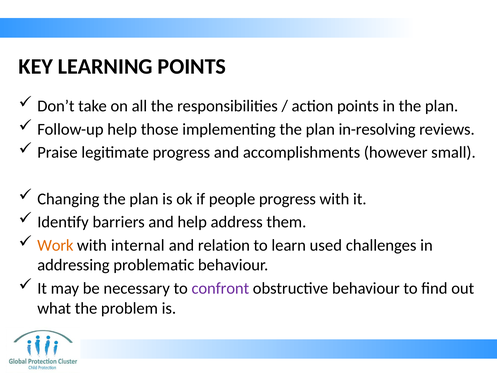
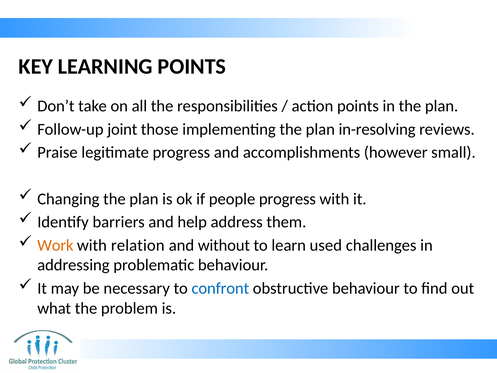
Follow-up help: help -> joint
internal: internal -> relation
relation: relation -> without
confront colour: purple -> blue
